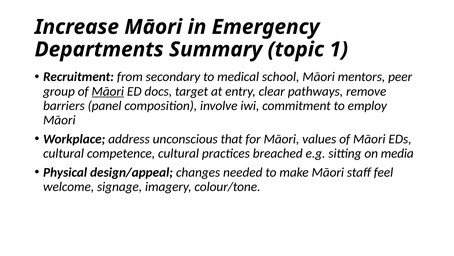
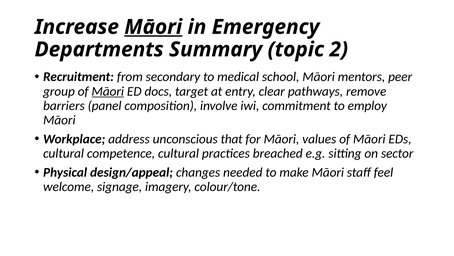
Māori at (153, 27) underline: none -> present
1: 1 -> 2
media: media -> sector
